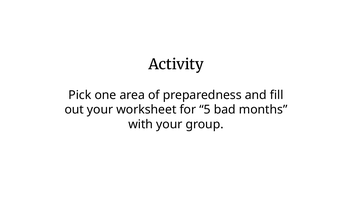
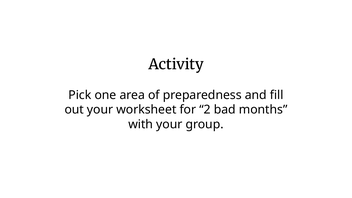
5: 5 -> 2
